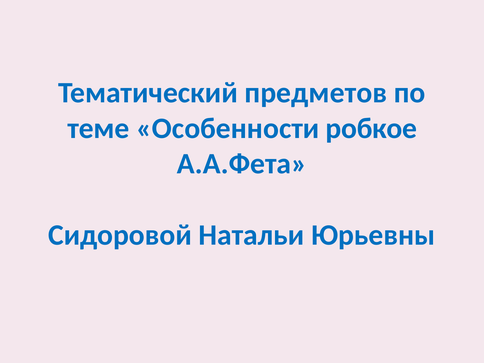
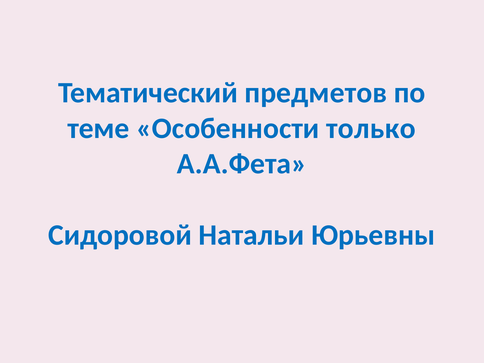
робкое: робкое -> только
